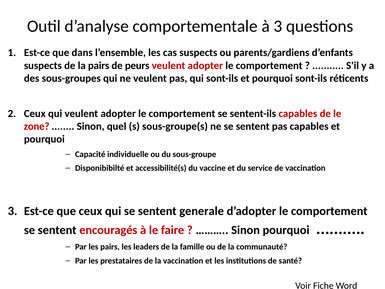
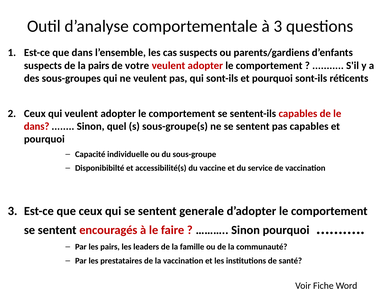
peurs: peurs -> votre
zone at (37, 126): zone -> dans
